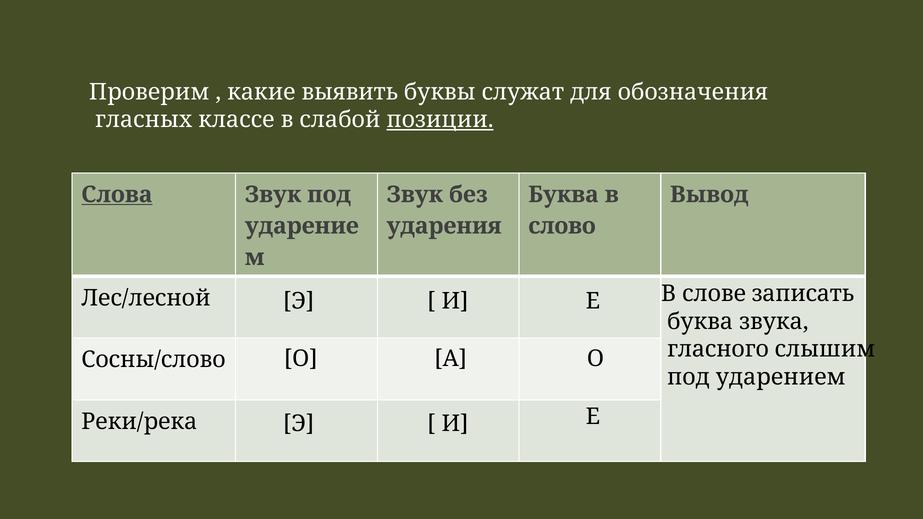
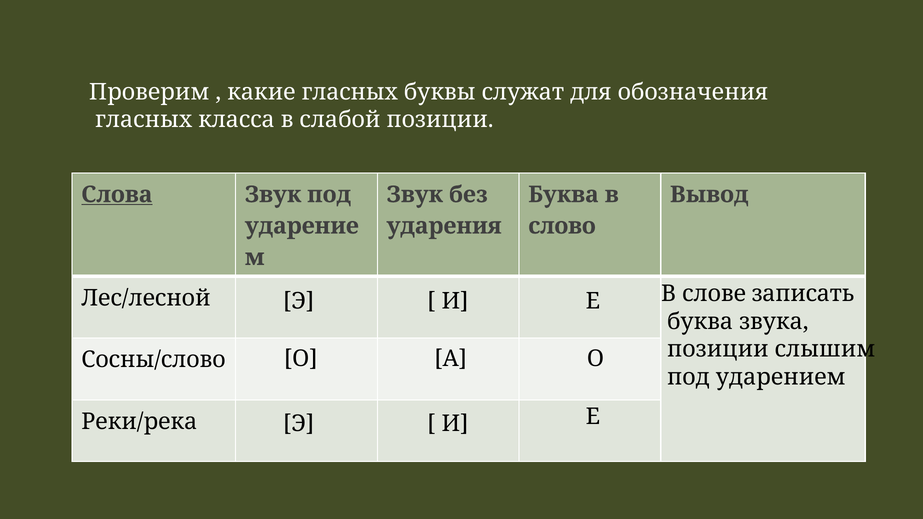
какие выявить: выявить -> гласных
классе: классе -> класса
позиции at (440, 120) underline: present -> none
гласного at (718, 349): гласного -> позиции
